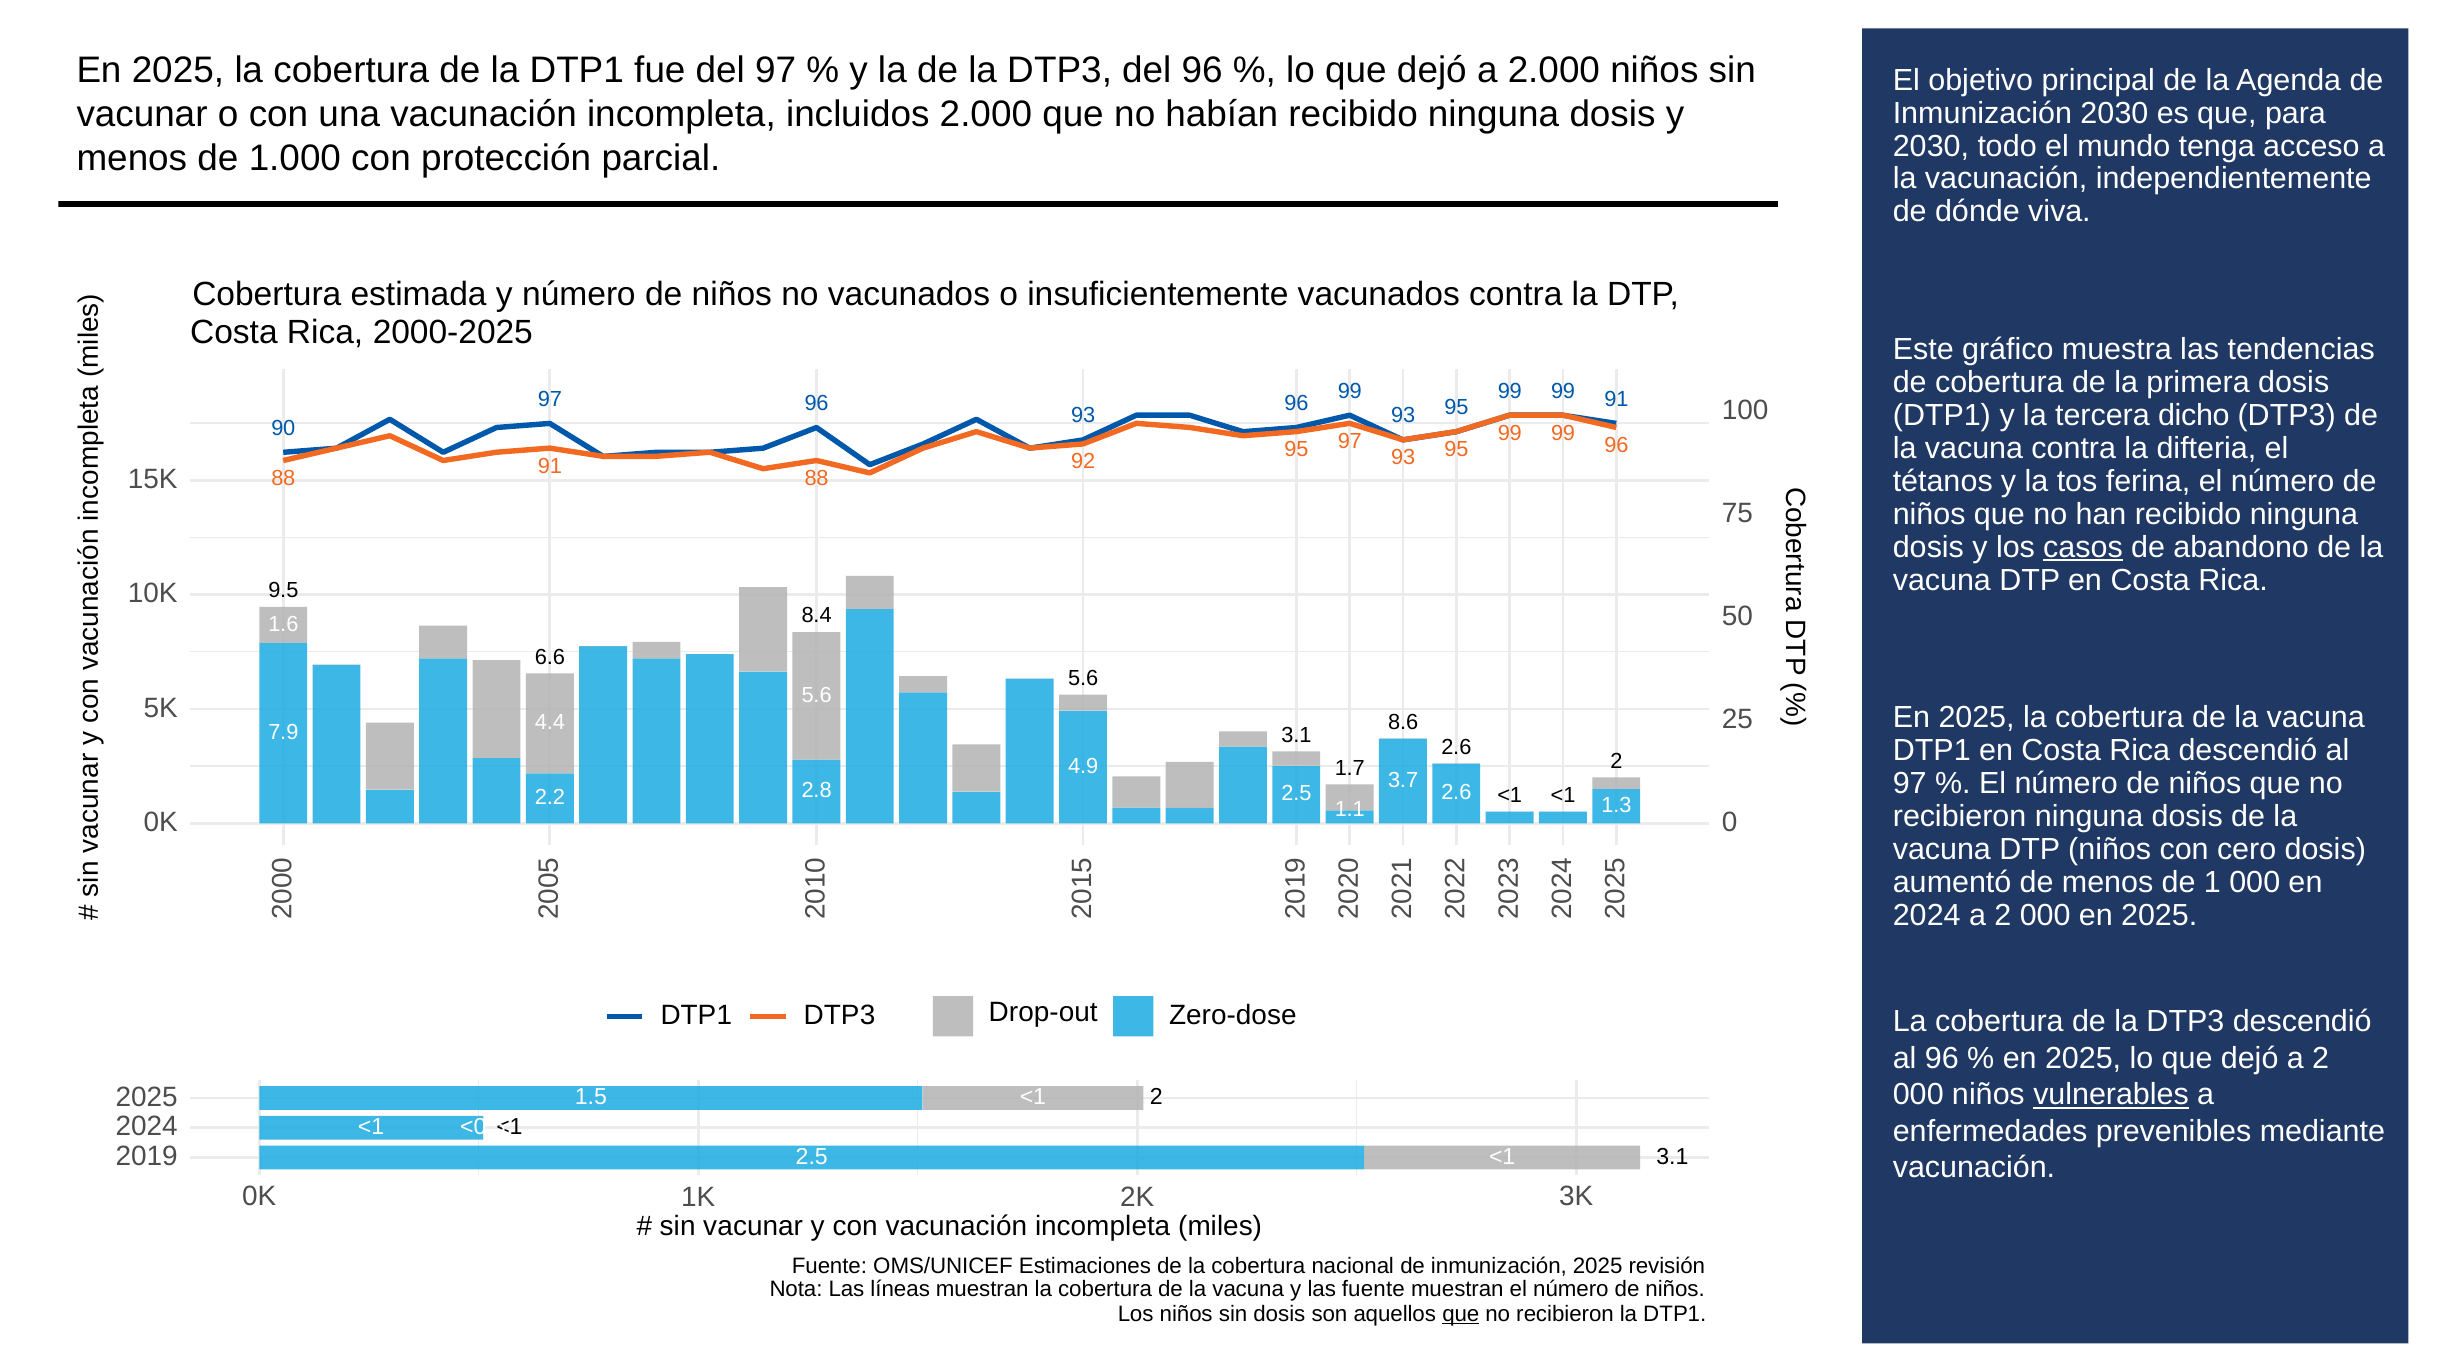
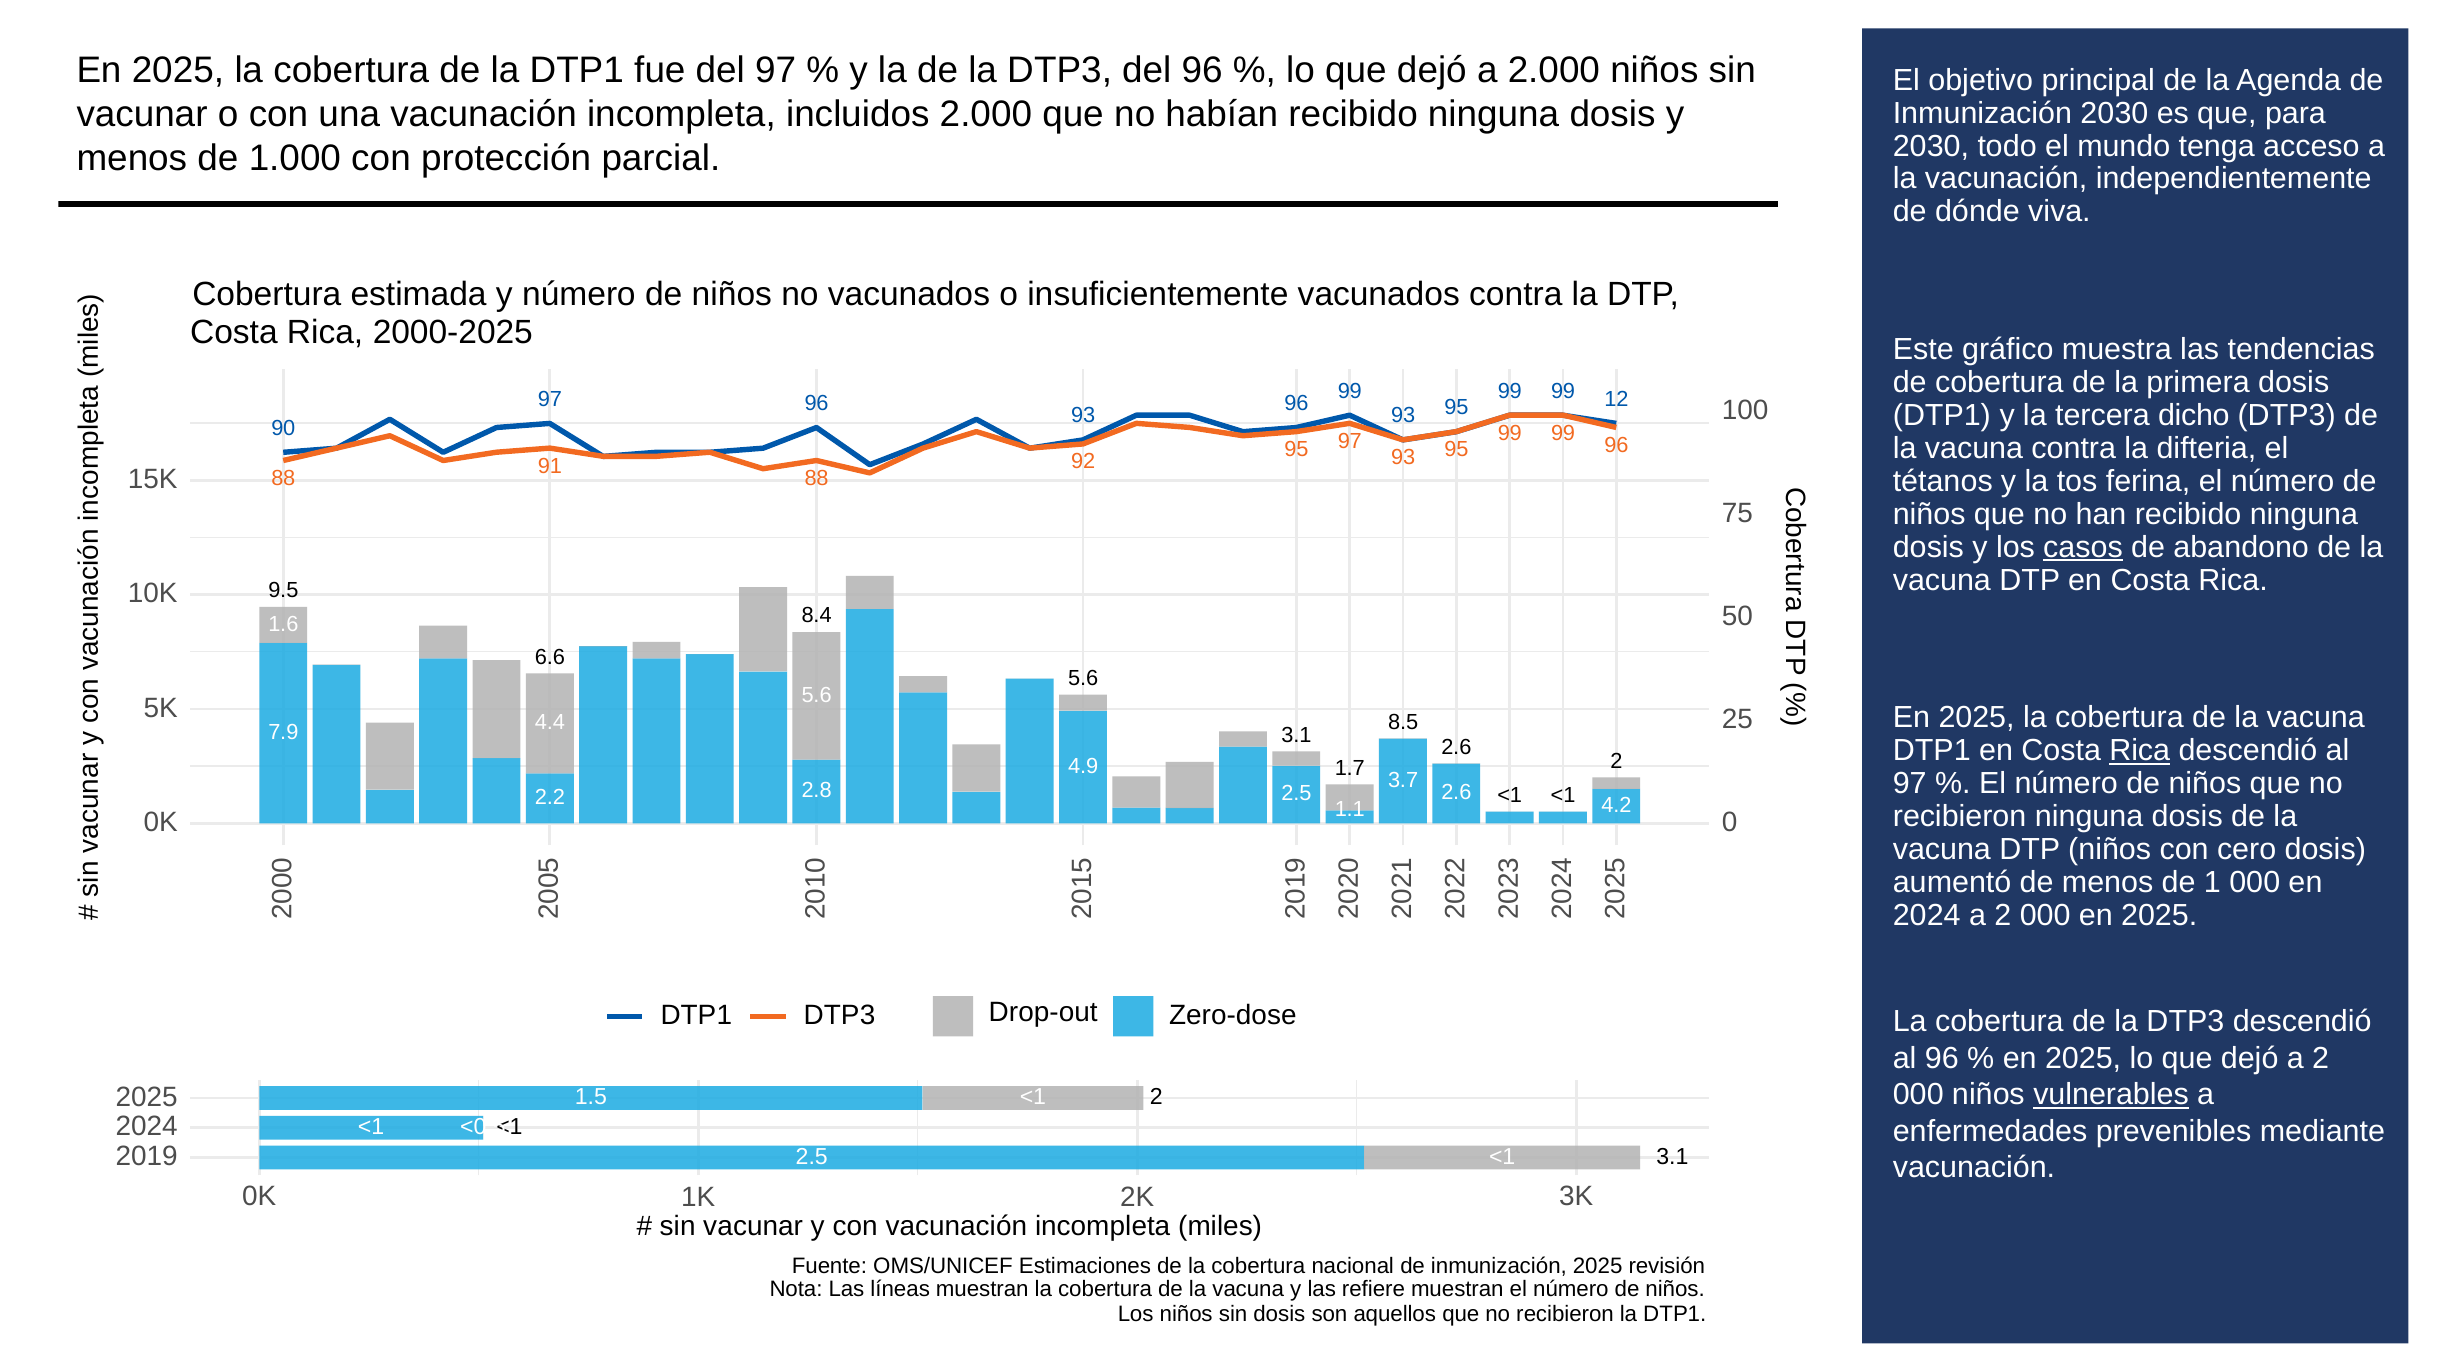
99 91: 91 -> 12
8.6: 8.6 -> 8.5
Rica at (2140, 751) underline: none -> present
1.3: 1.3 -> 4.2
las fuente: fuente -> refiere
que at (1461, 1314) underline: present -> none
